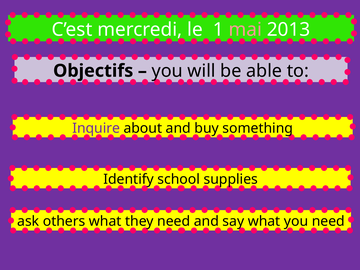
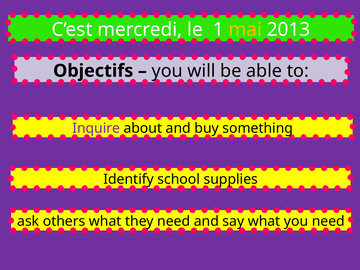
mai colour: pink -> yellow
